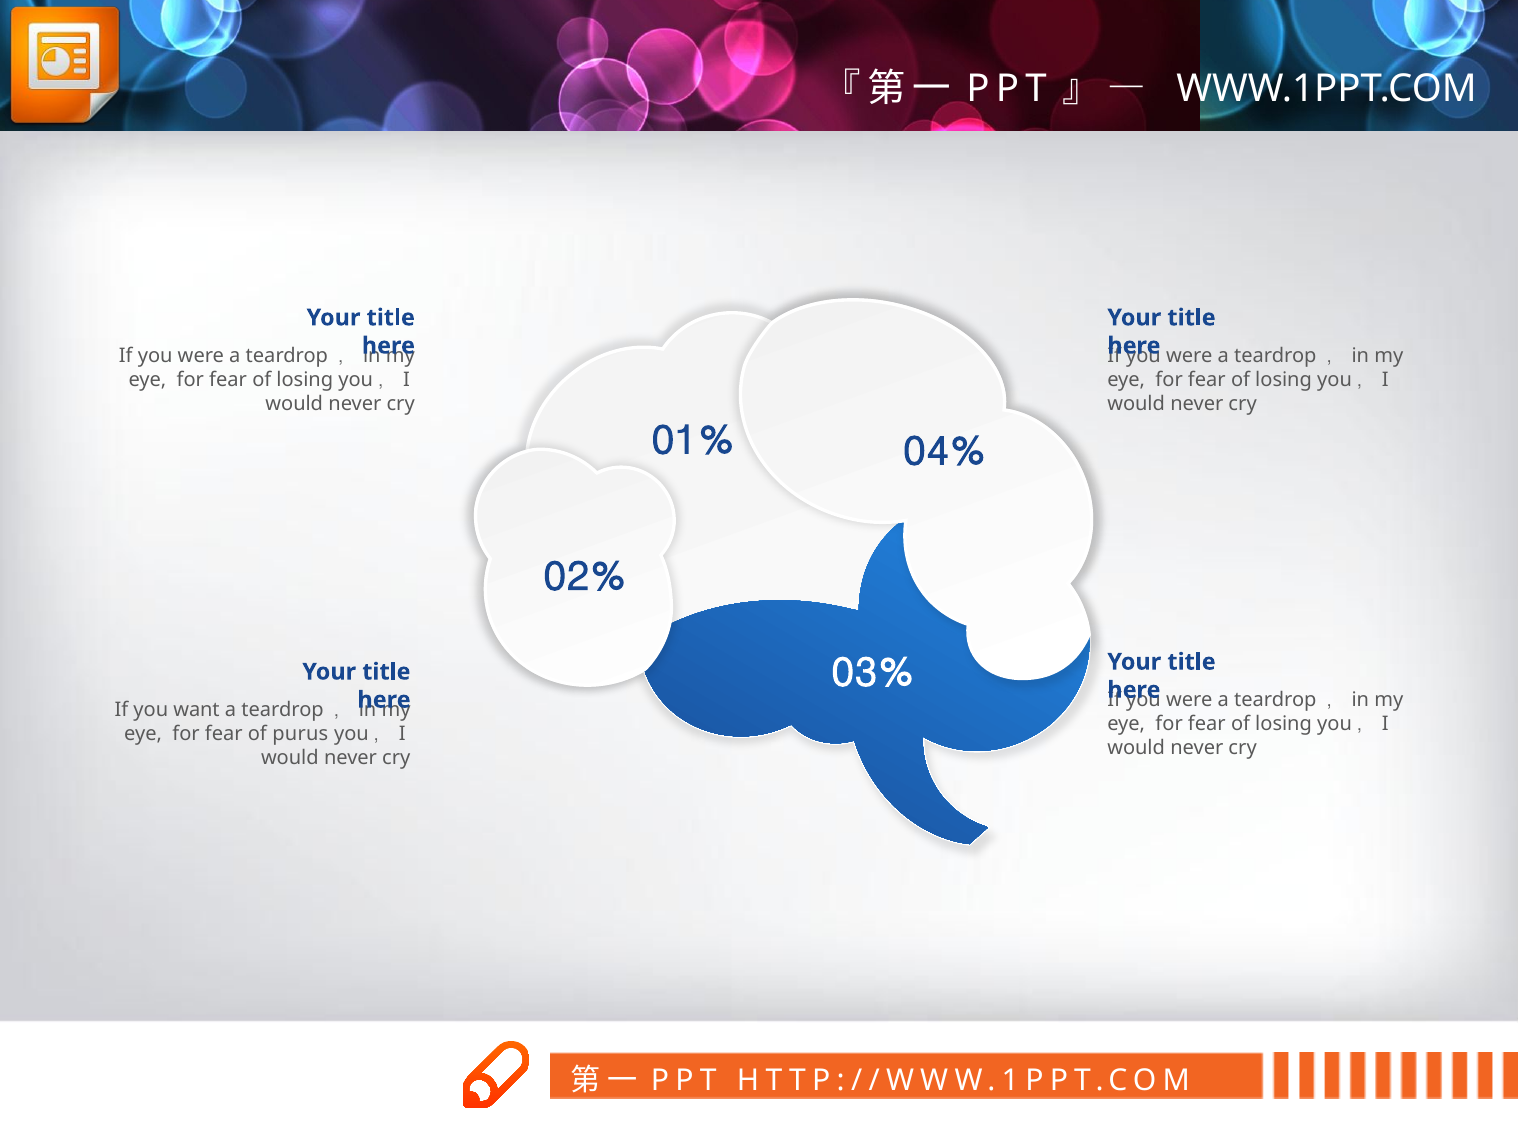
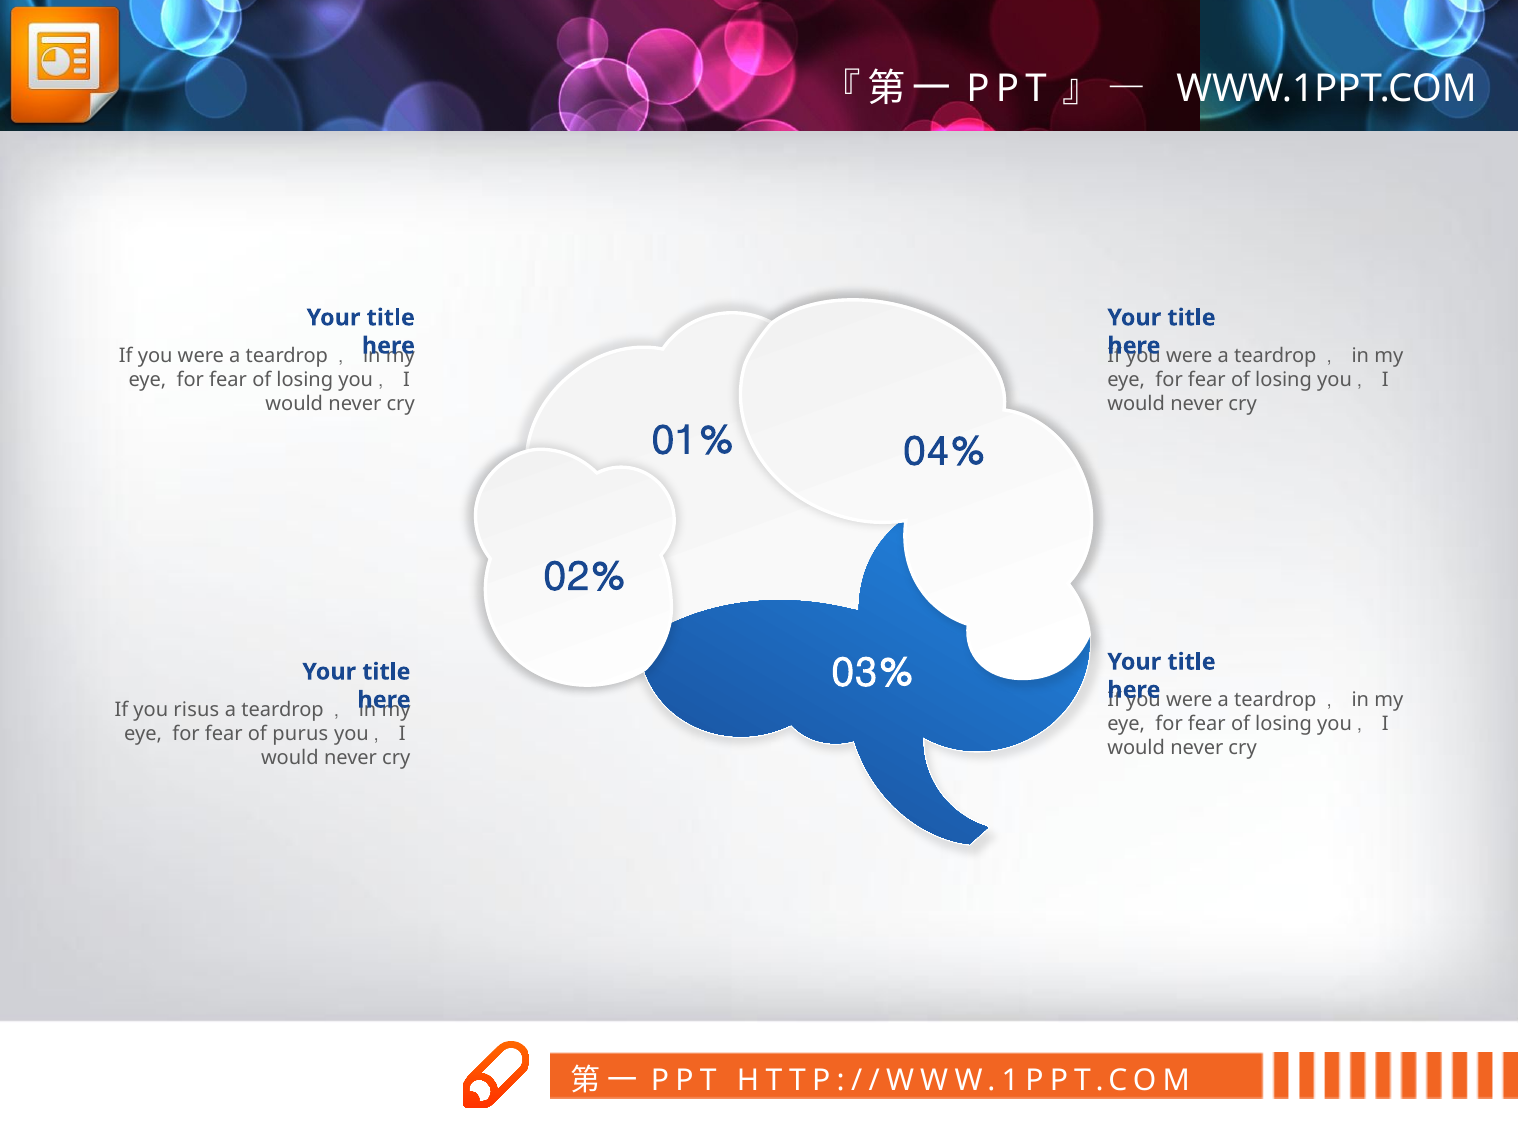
want: want -> risus
